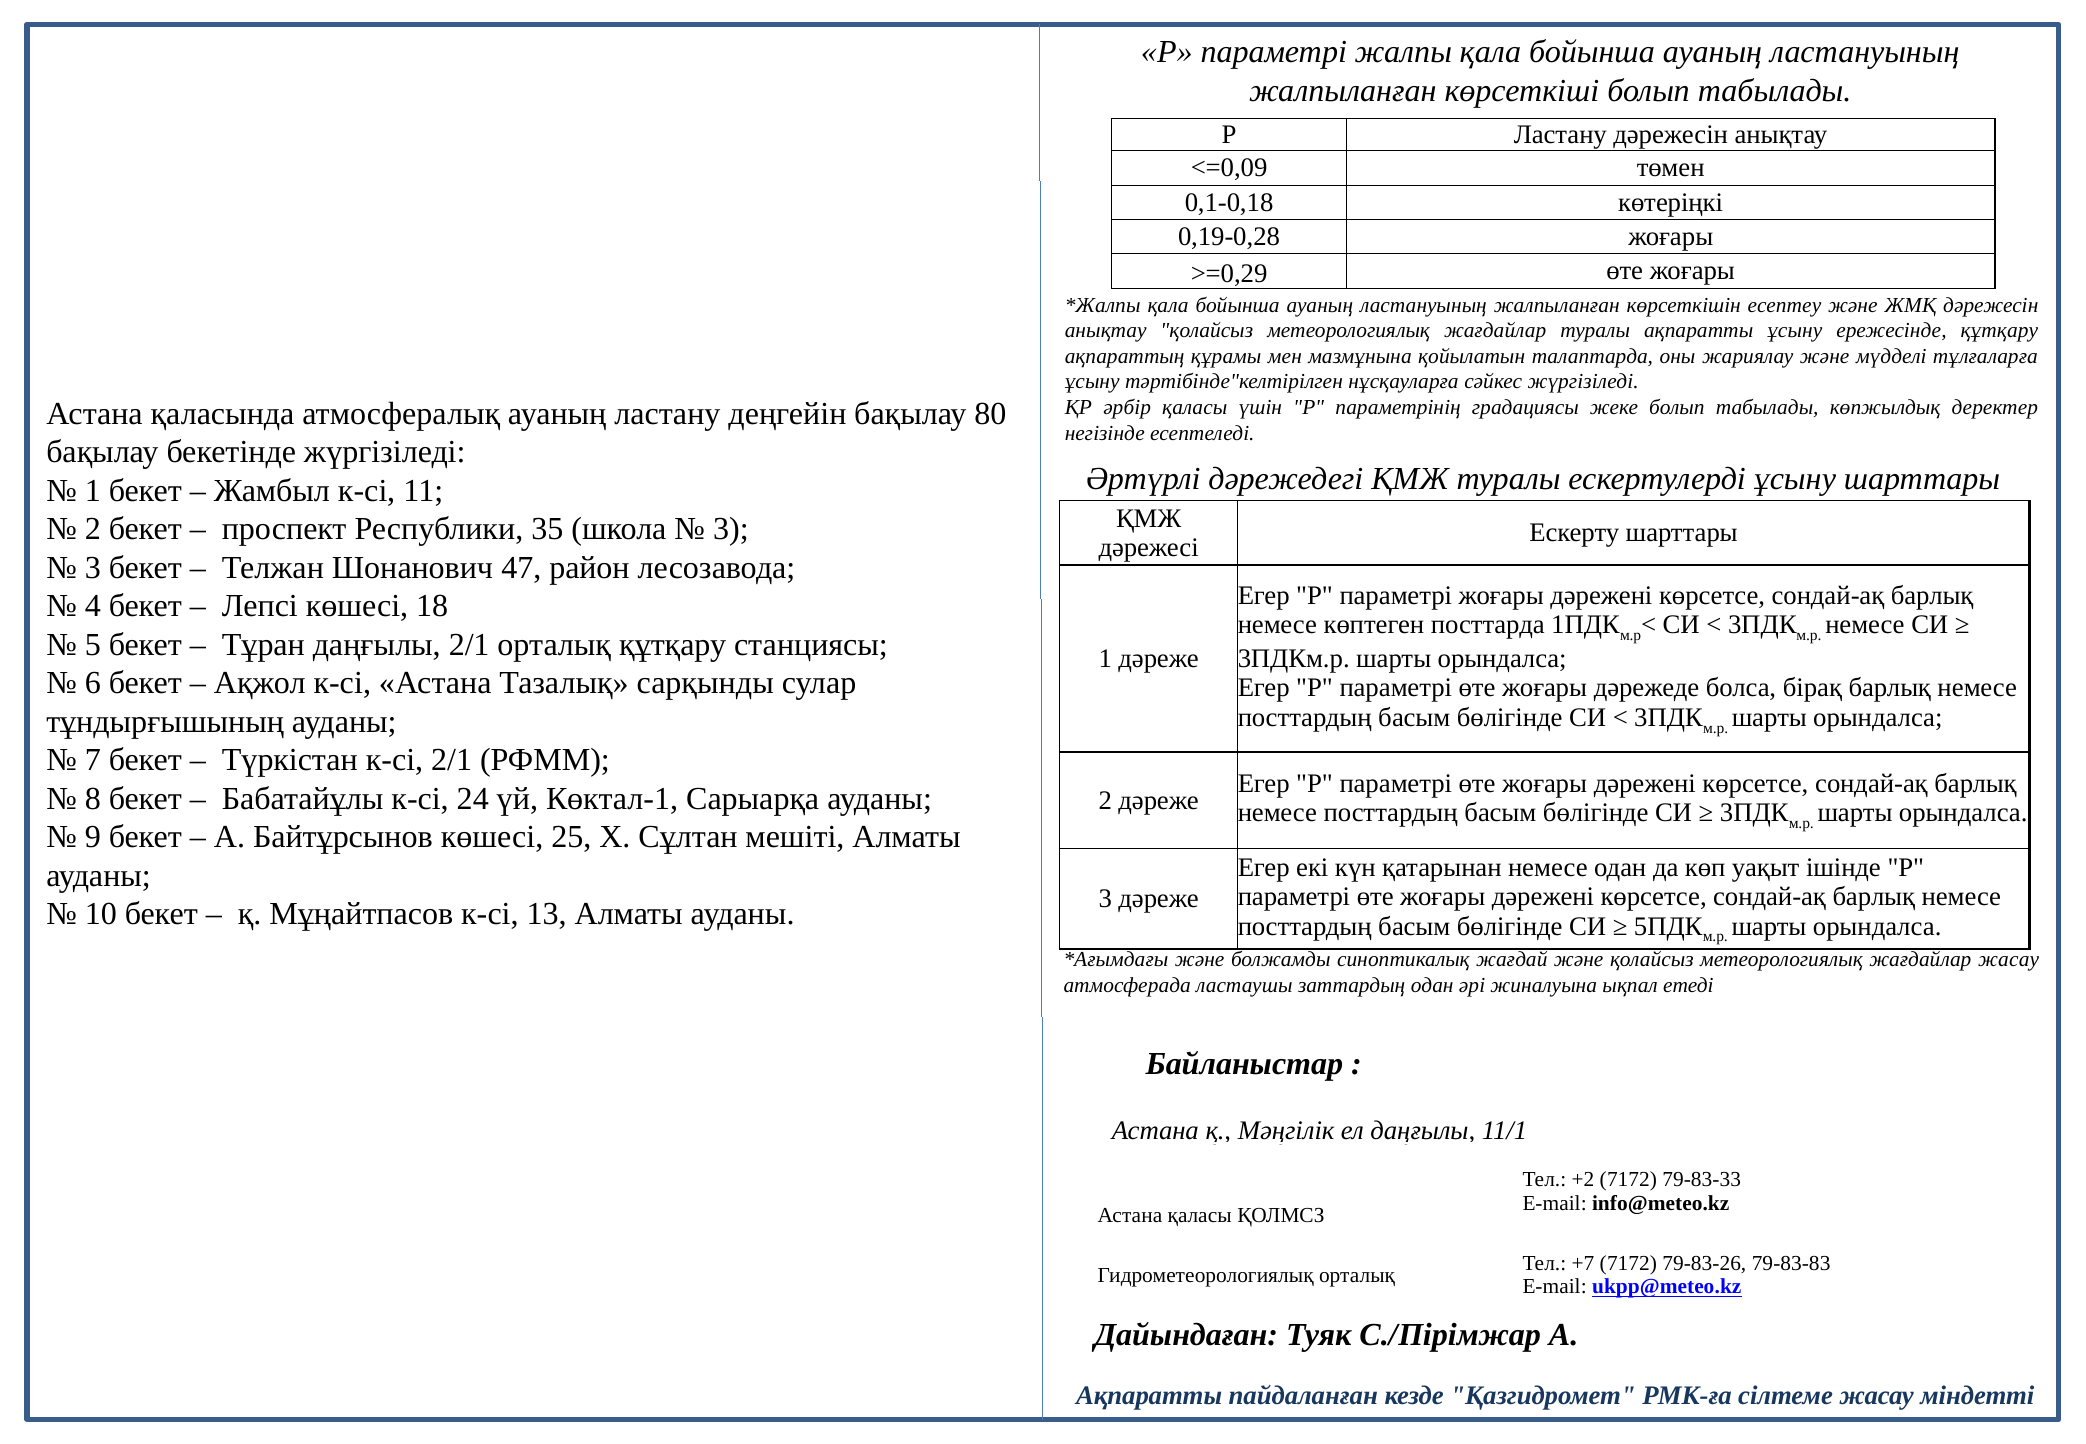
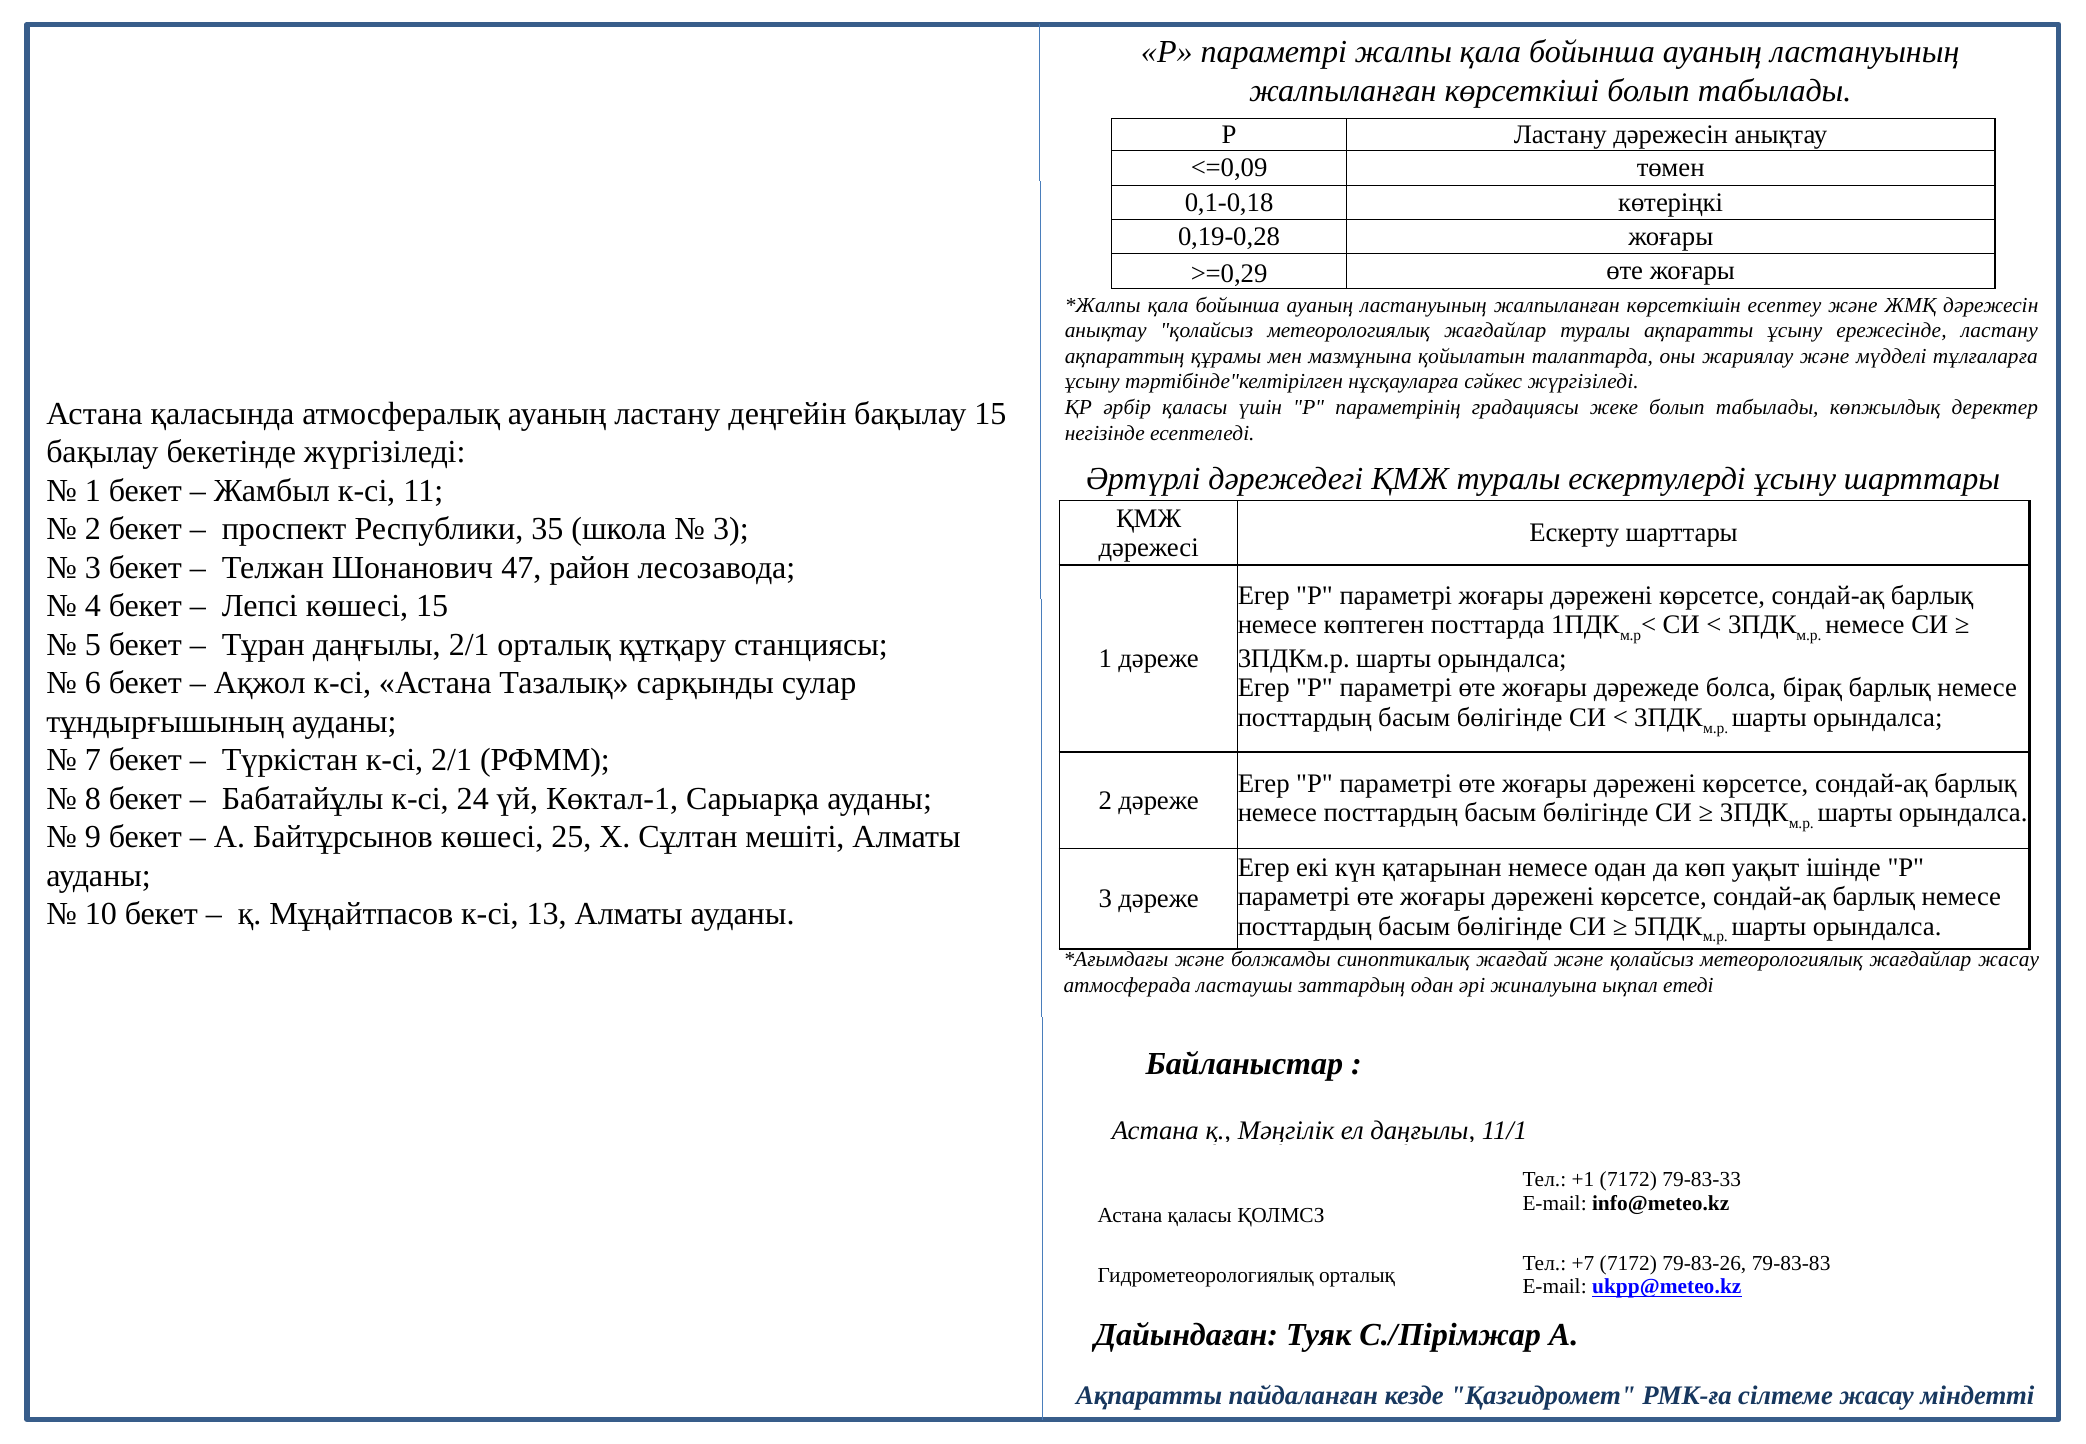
ережесінде құтқару: құтқару -> ластану
бақылау 80: 80 -> 15
көшесі 18: 18 -> 15
+2: +2 -> +1
